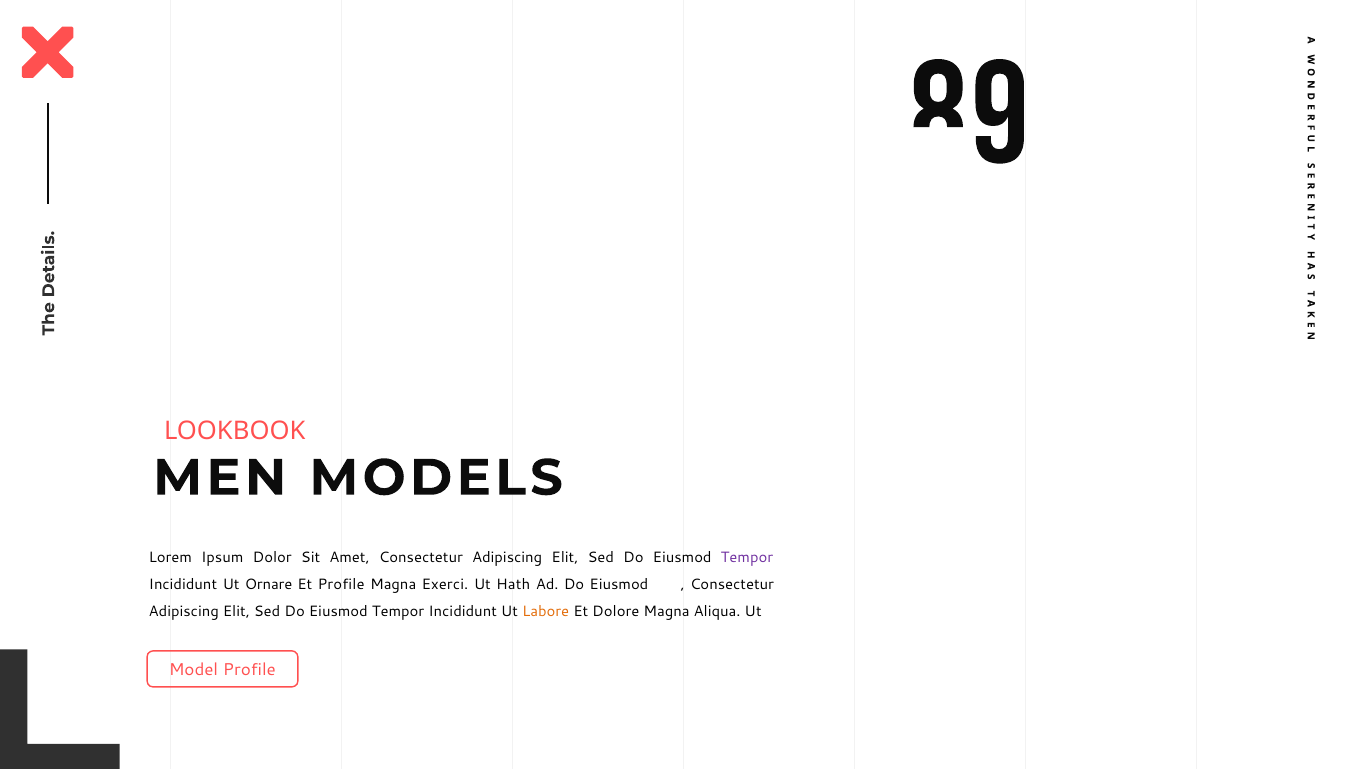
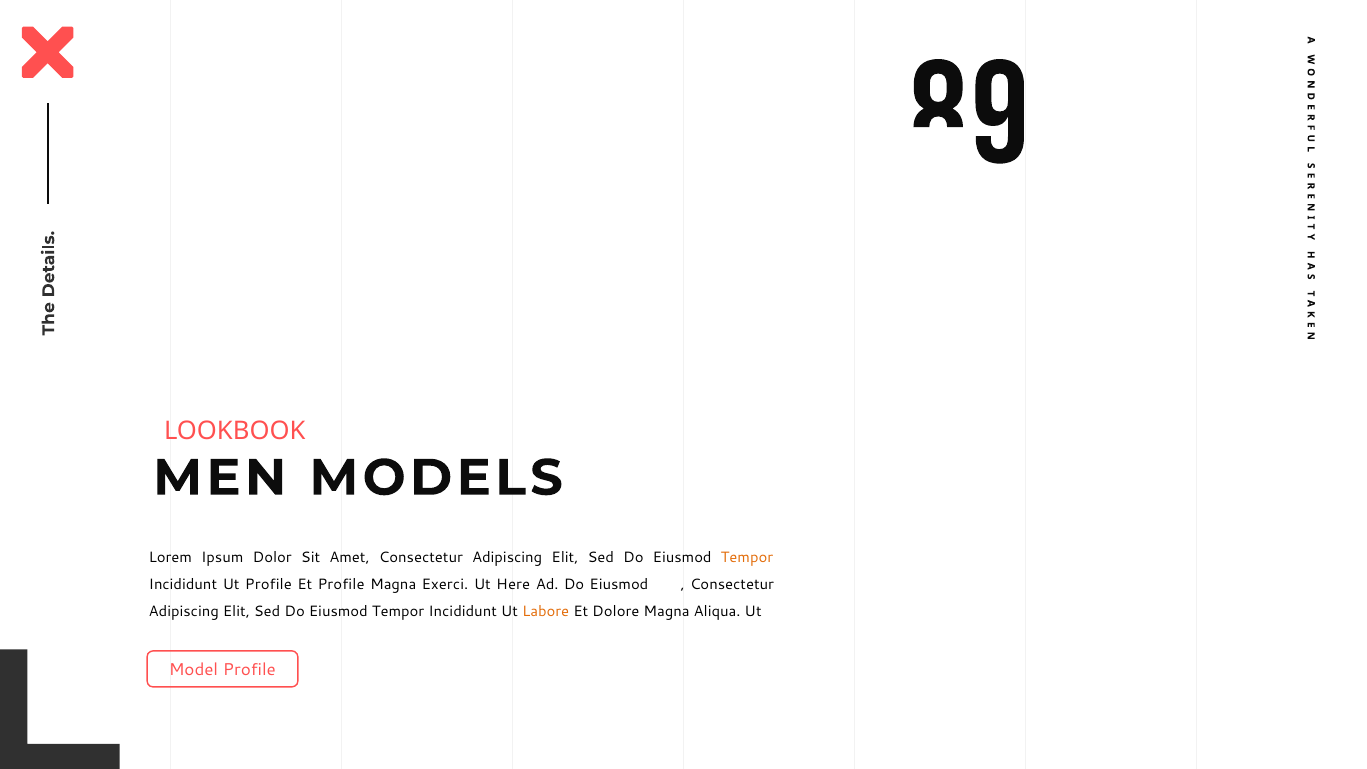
Tempor at (747, 558) colour: purple -> orange
Ut Ornare: Ornare -> Profile
Hath: Hath -> Here
